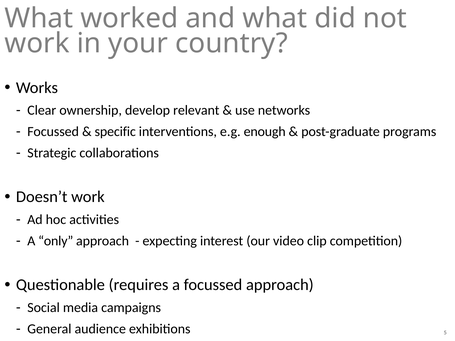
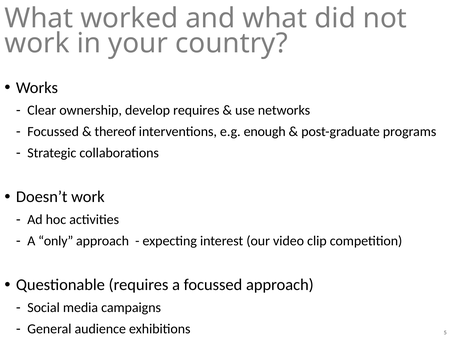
develop relevant: relevant -> requires
specific: specific -> thereof
